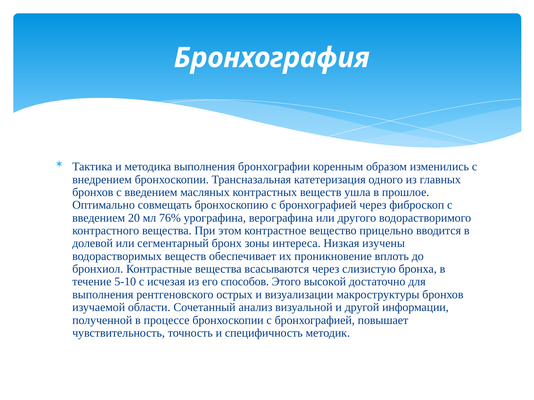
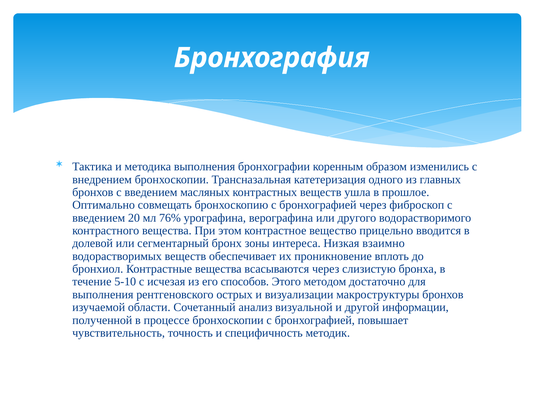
изучены: изучены -> взаимно
высокой: высокой -> методом
